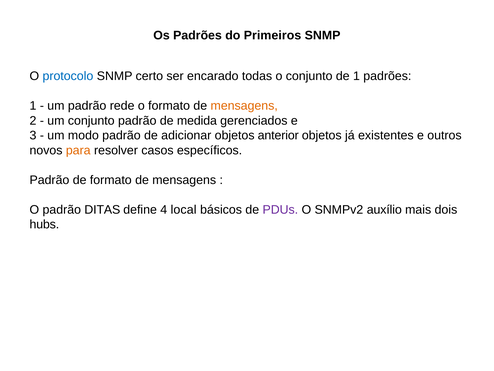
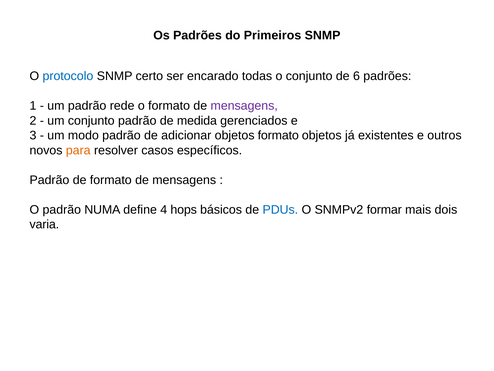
de 1: 1 -> 6
mensagens at (244, 106) colour: orange -> purple
objetos anterior: anterior -> formato
DITAS: DITAS -> NUMA
local: local -> hops
PDUs colour: purple -> blue
auxílio: auxílio -> formar
hubs: hubs -> varia
